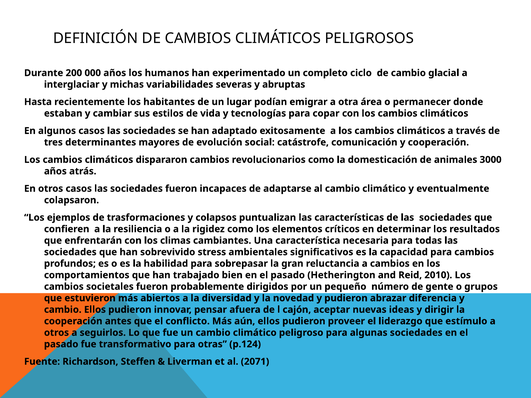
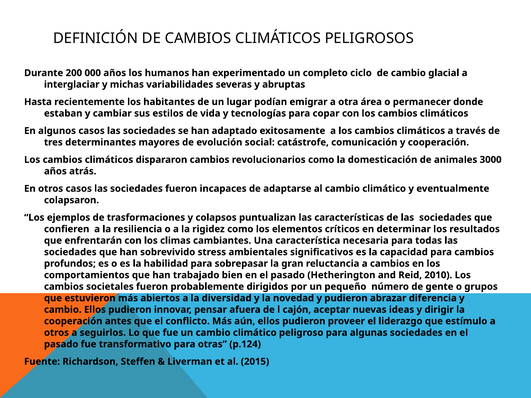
2071: 2071 -> 2015
